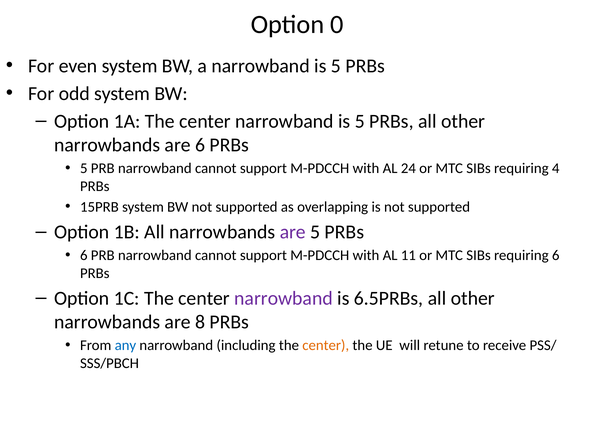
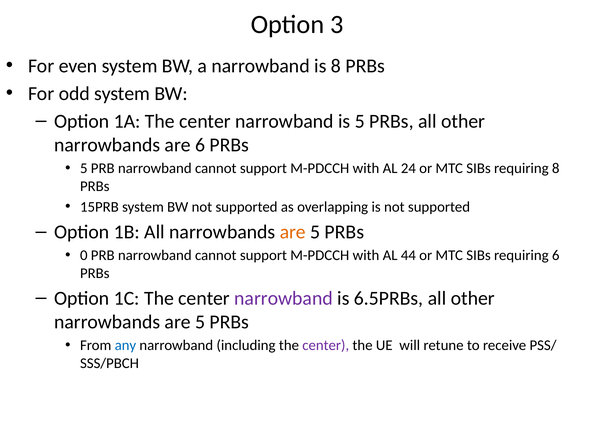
0: 0 -> 3
a narrowband is 5: 5 -> 8
requiring 4: 4 -> 8
are at (293, 232) colour: purple -> orange
6 at (84, 255): 6 -> 0
11: 11 -> 44
8 at (200, 322): 8 -> 5
center at (326, 345) colour: orange -> purple
